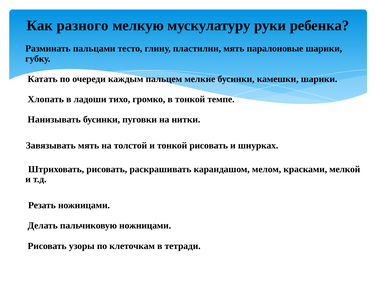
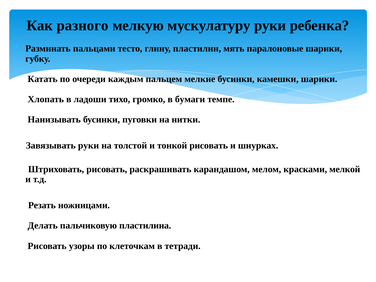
в тонкой: тонкой -> бумаги
Завязывать мять: мять -> руки
пальчиковую ножницами: ножницами -> пластилина
